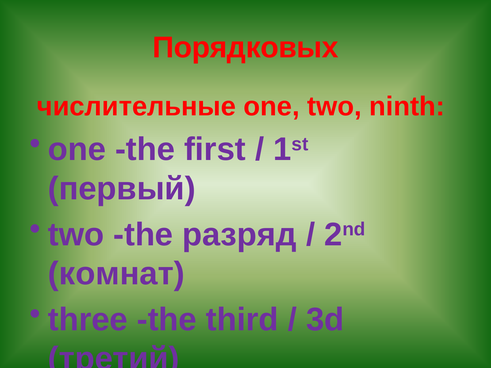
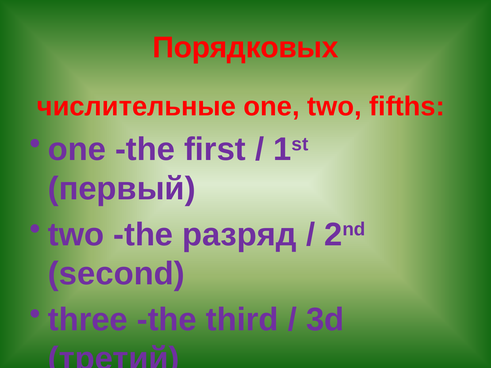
ninth: ninth -> fifths
комнат: комнат -> second
